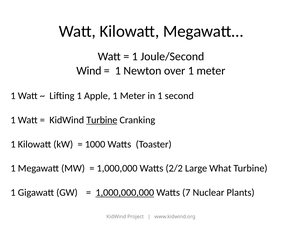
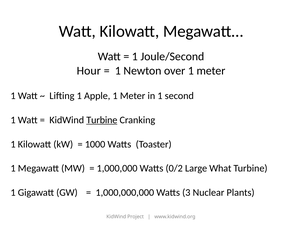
Wind: Wind -> Hour
2/2: 2/2 -> 0/2
1,000,000,000 underline: present -> none
7: 7 -> 3
